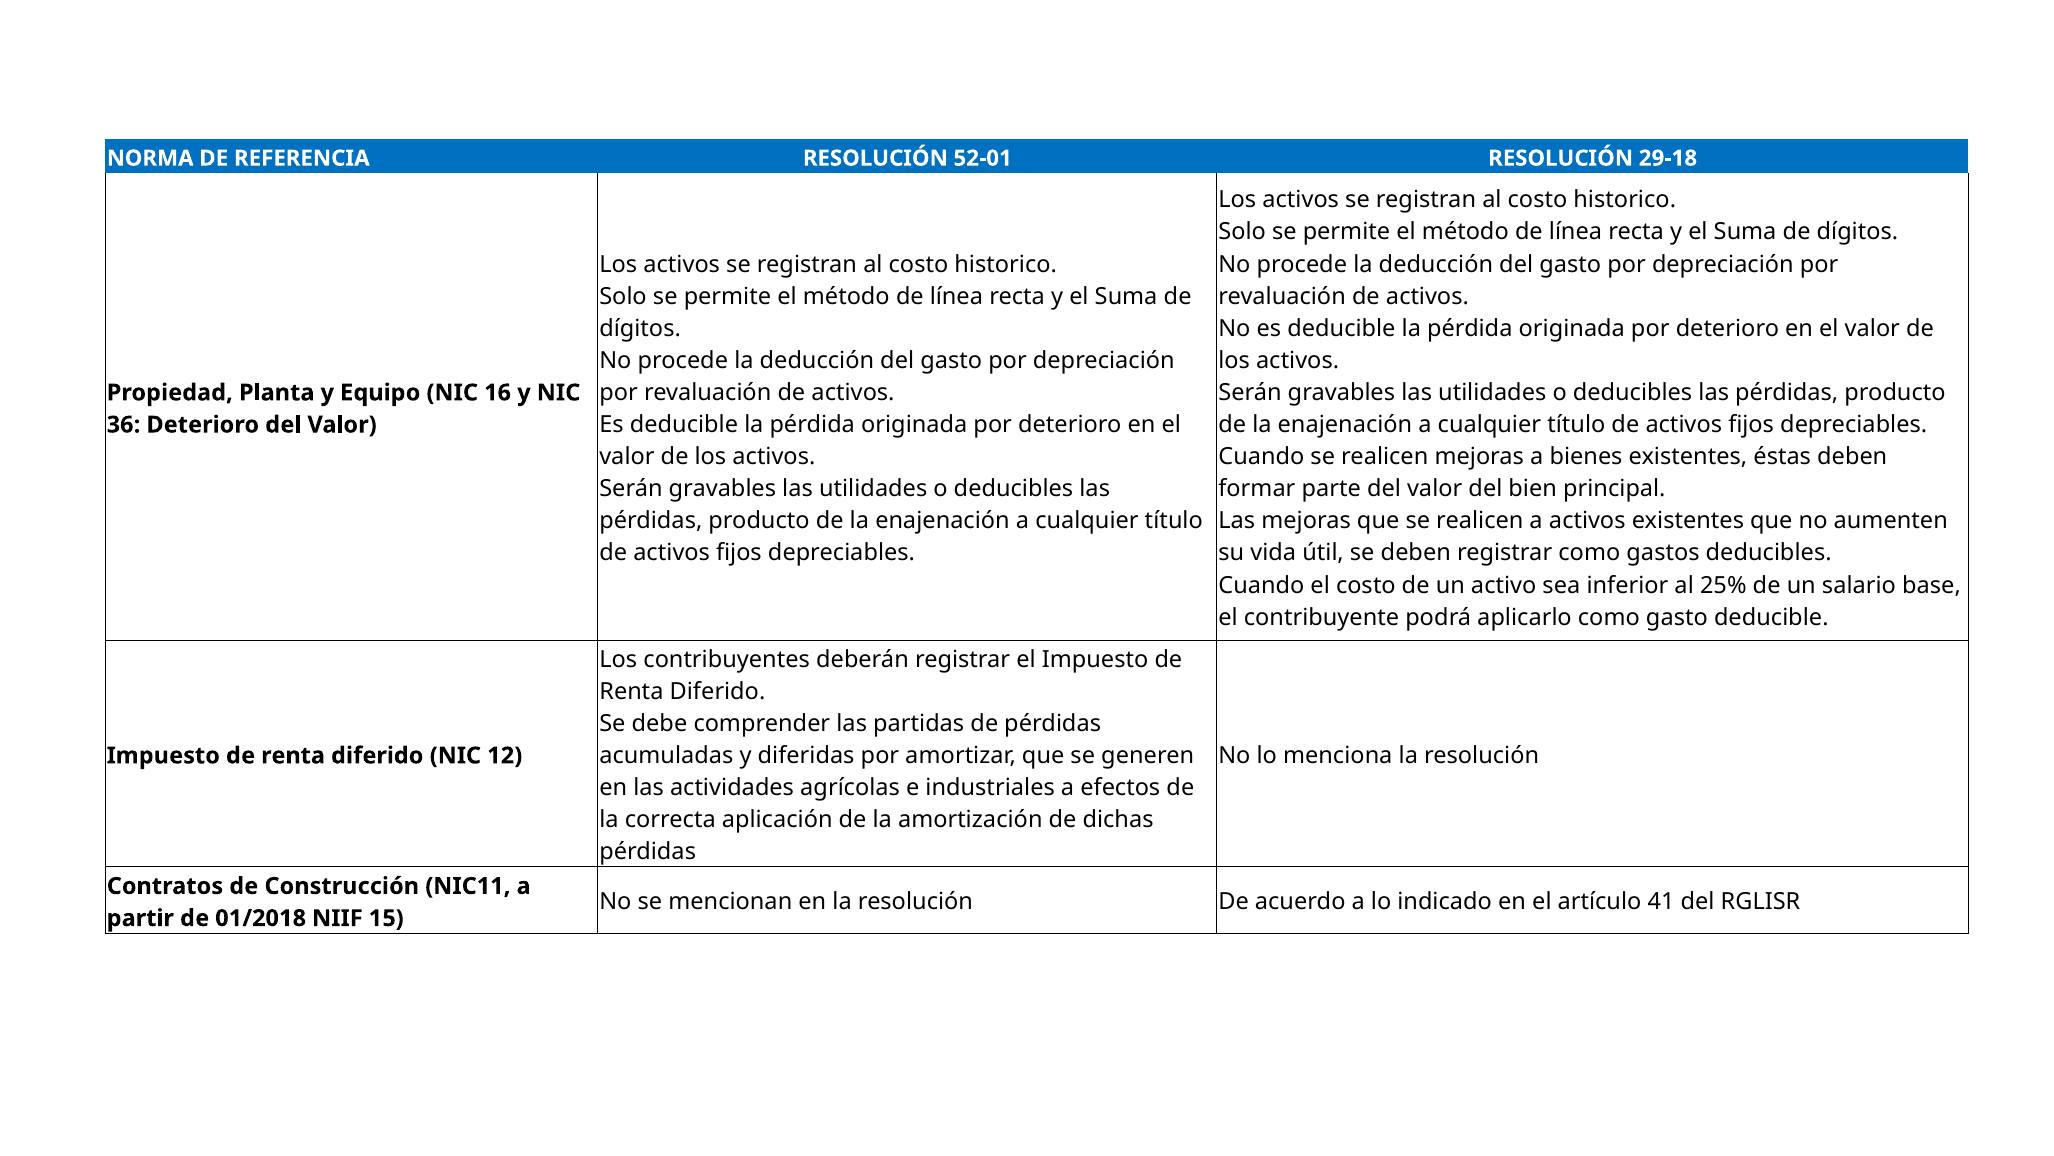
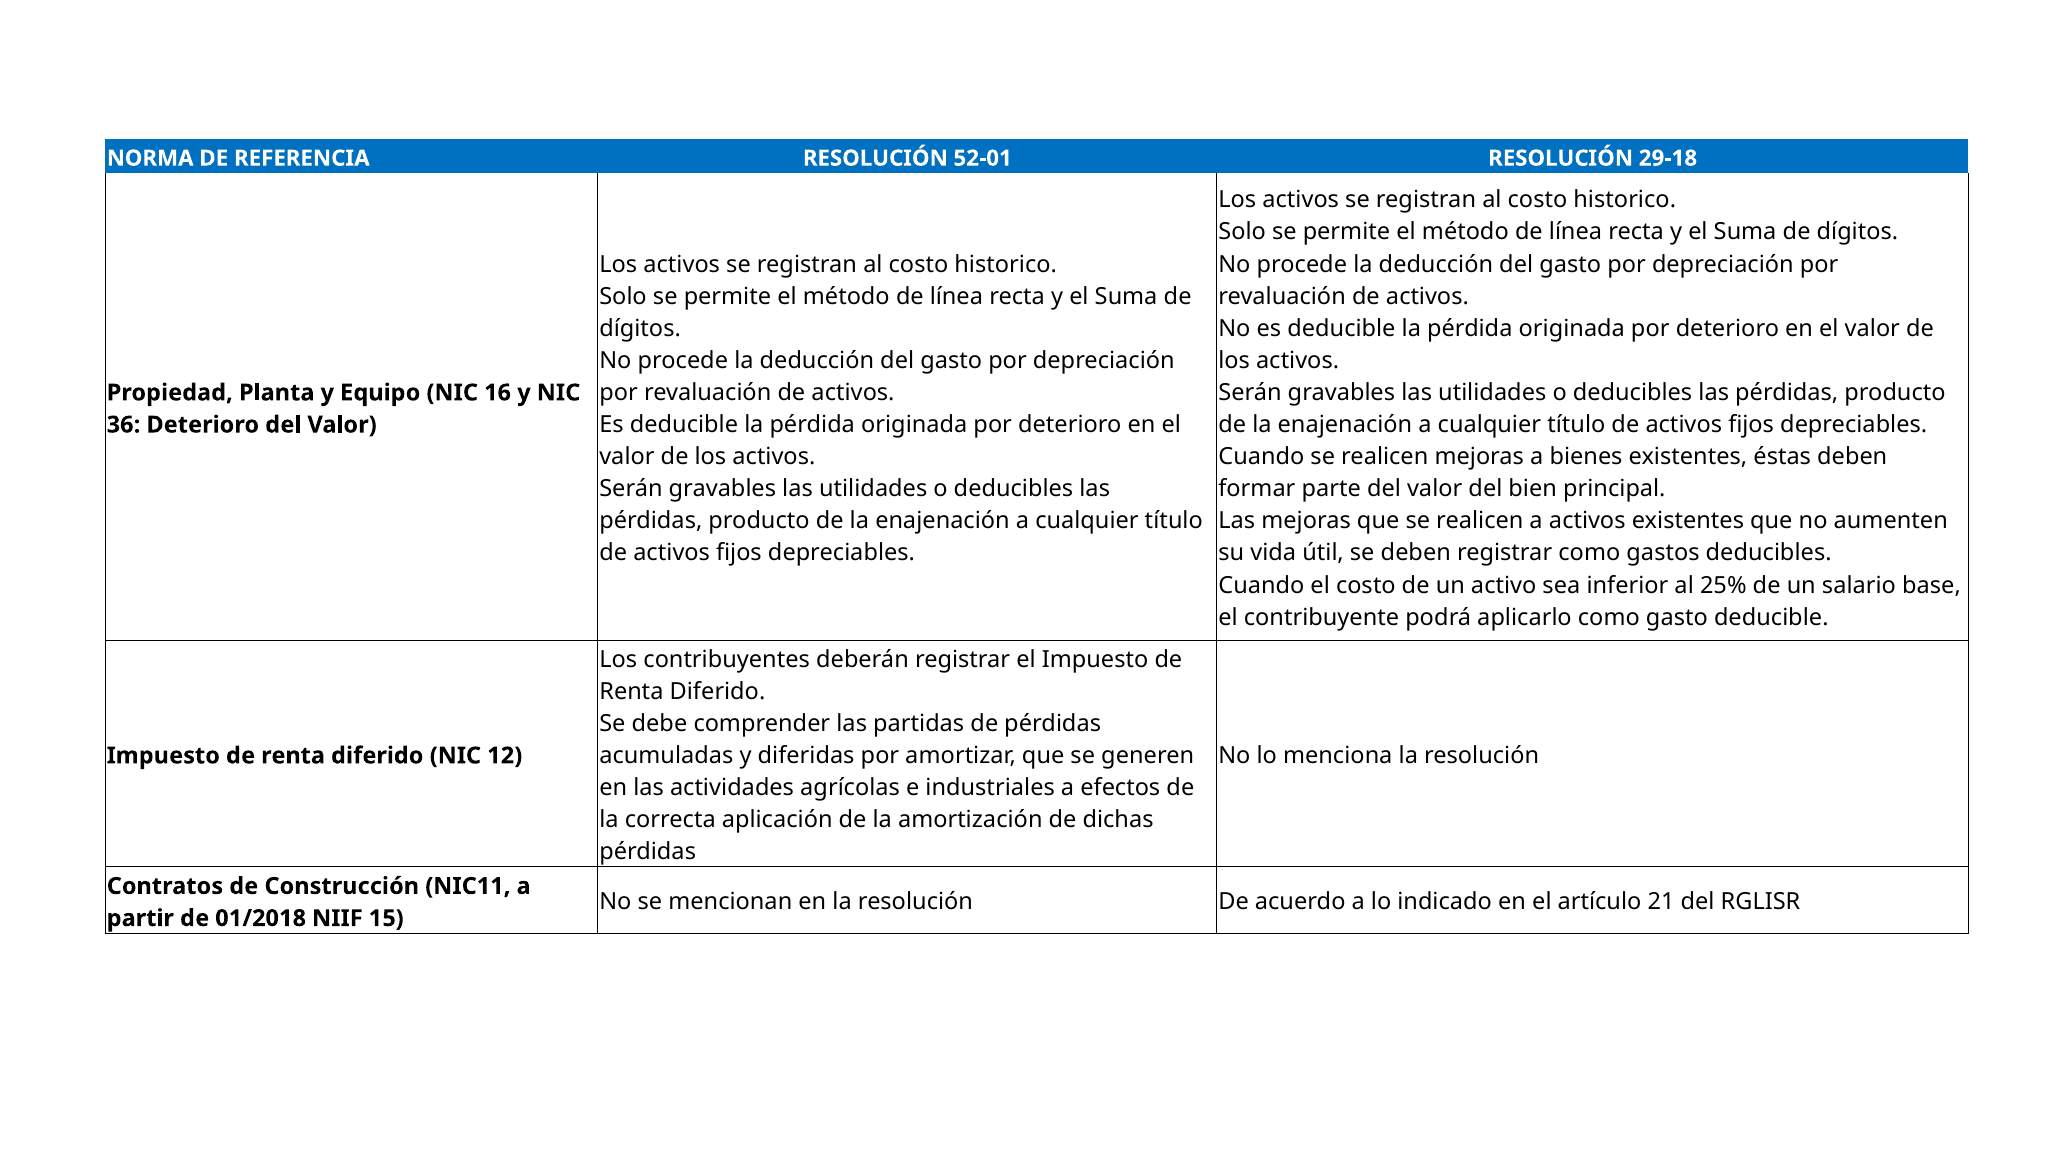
41: 41 -> 21
